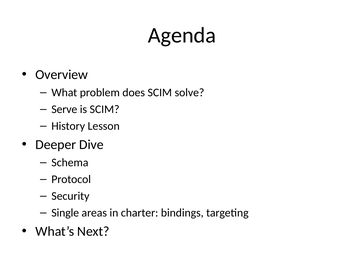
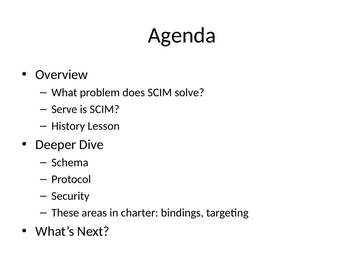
Single: Single -> These
